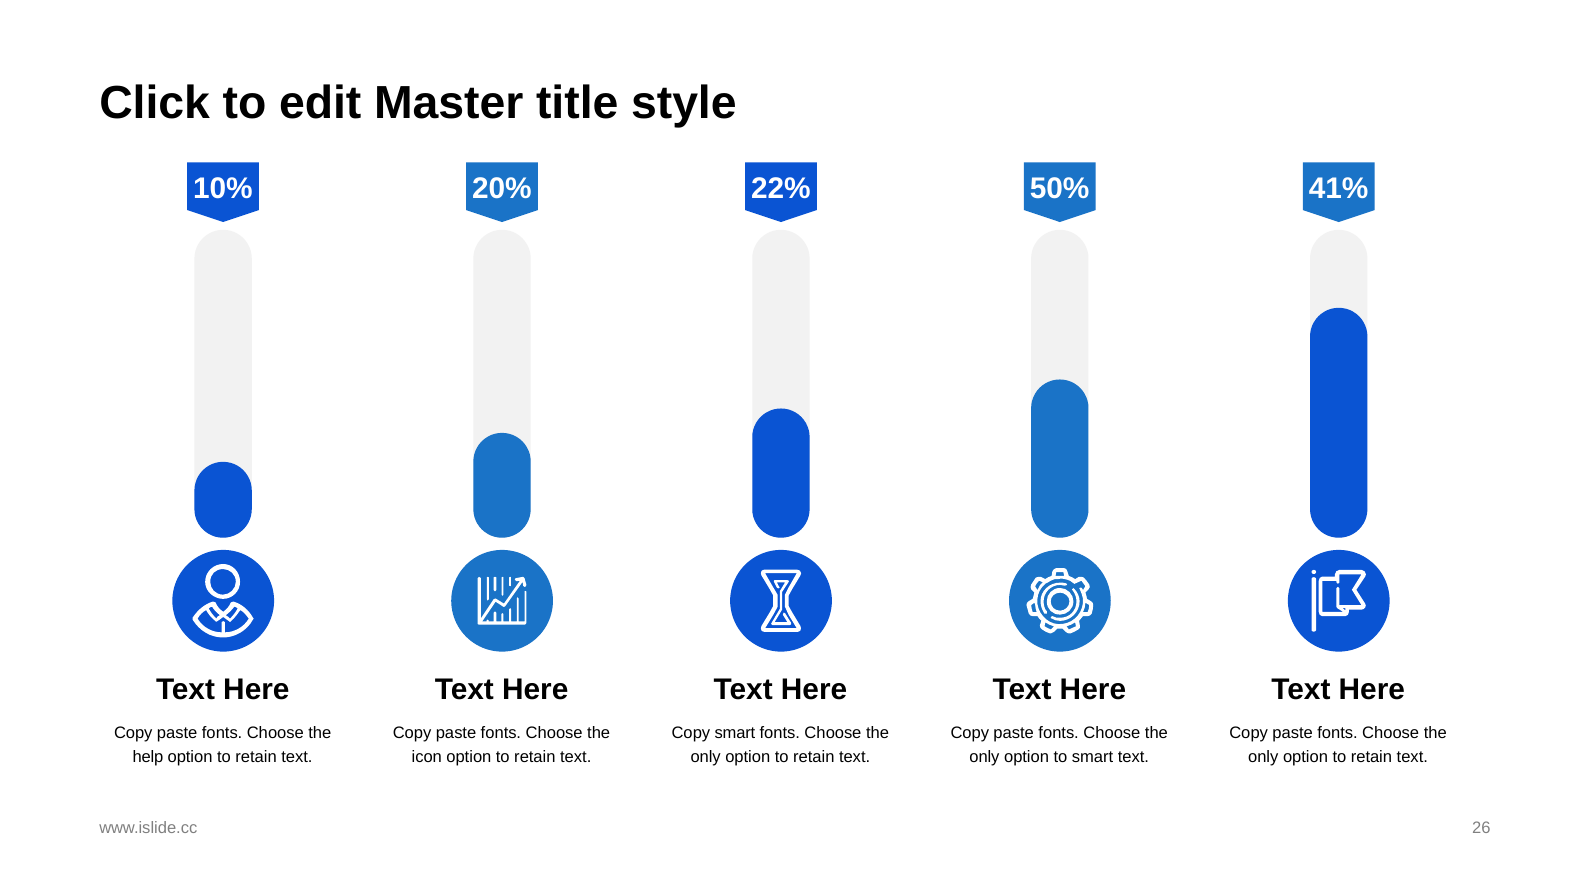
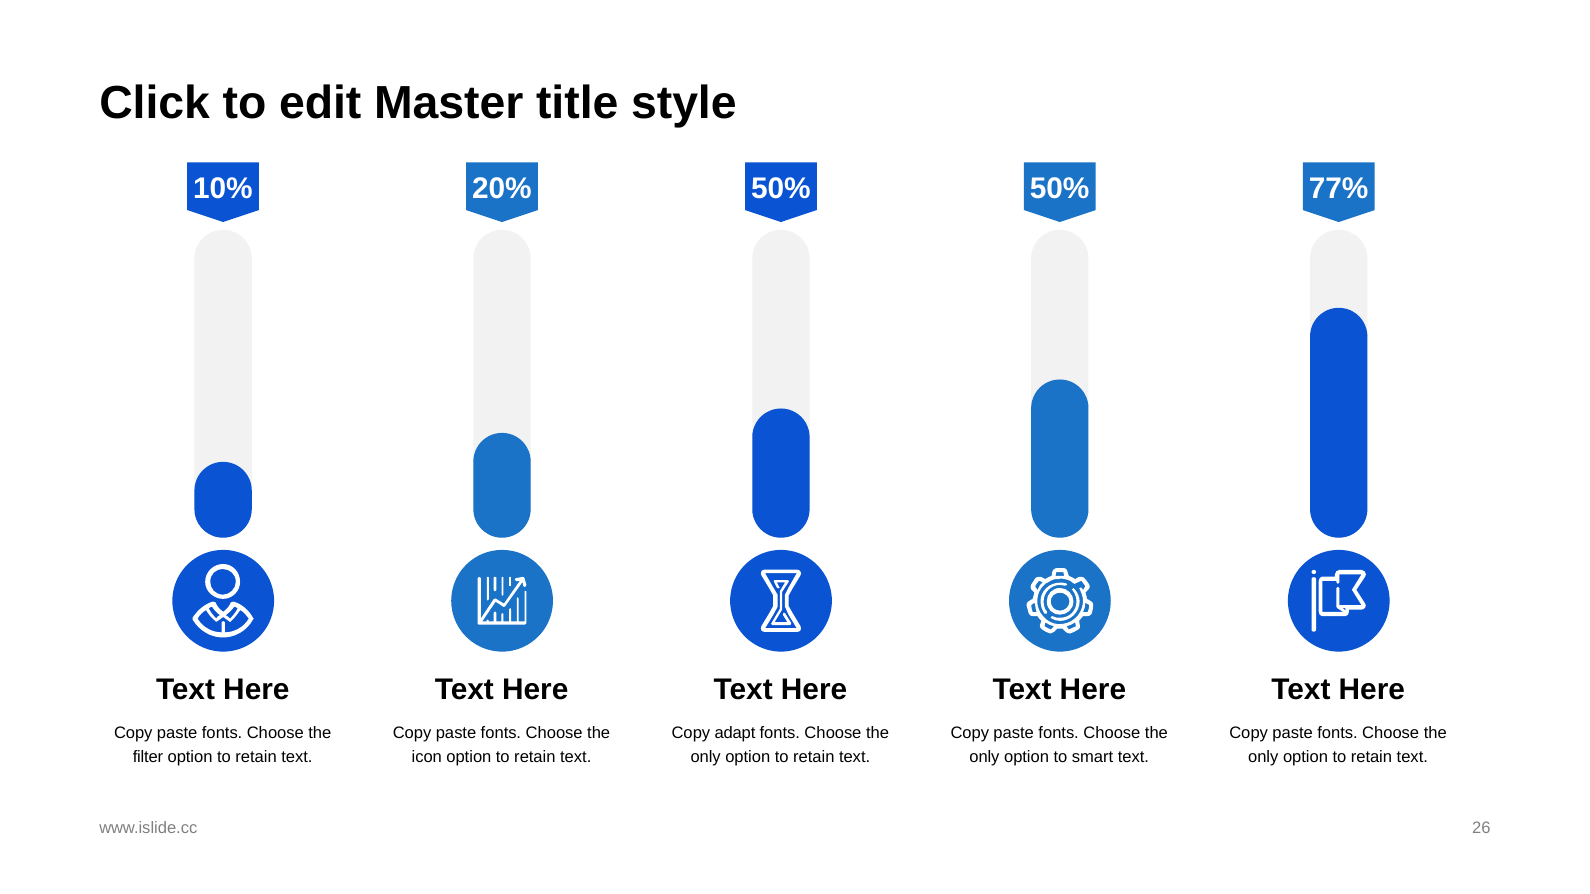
22% at (781, 188): 22% -> 50%
41%: 41% -> 77%
Copy smart: smart -> adapt
help: help -> filter
